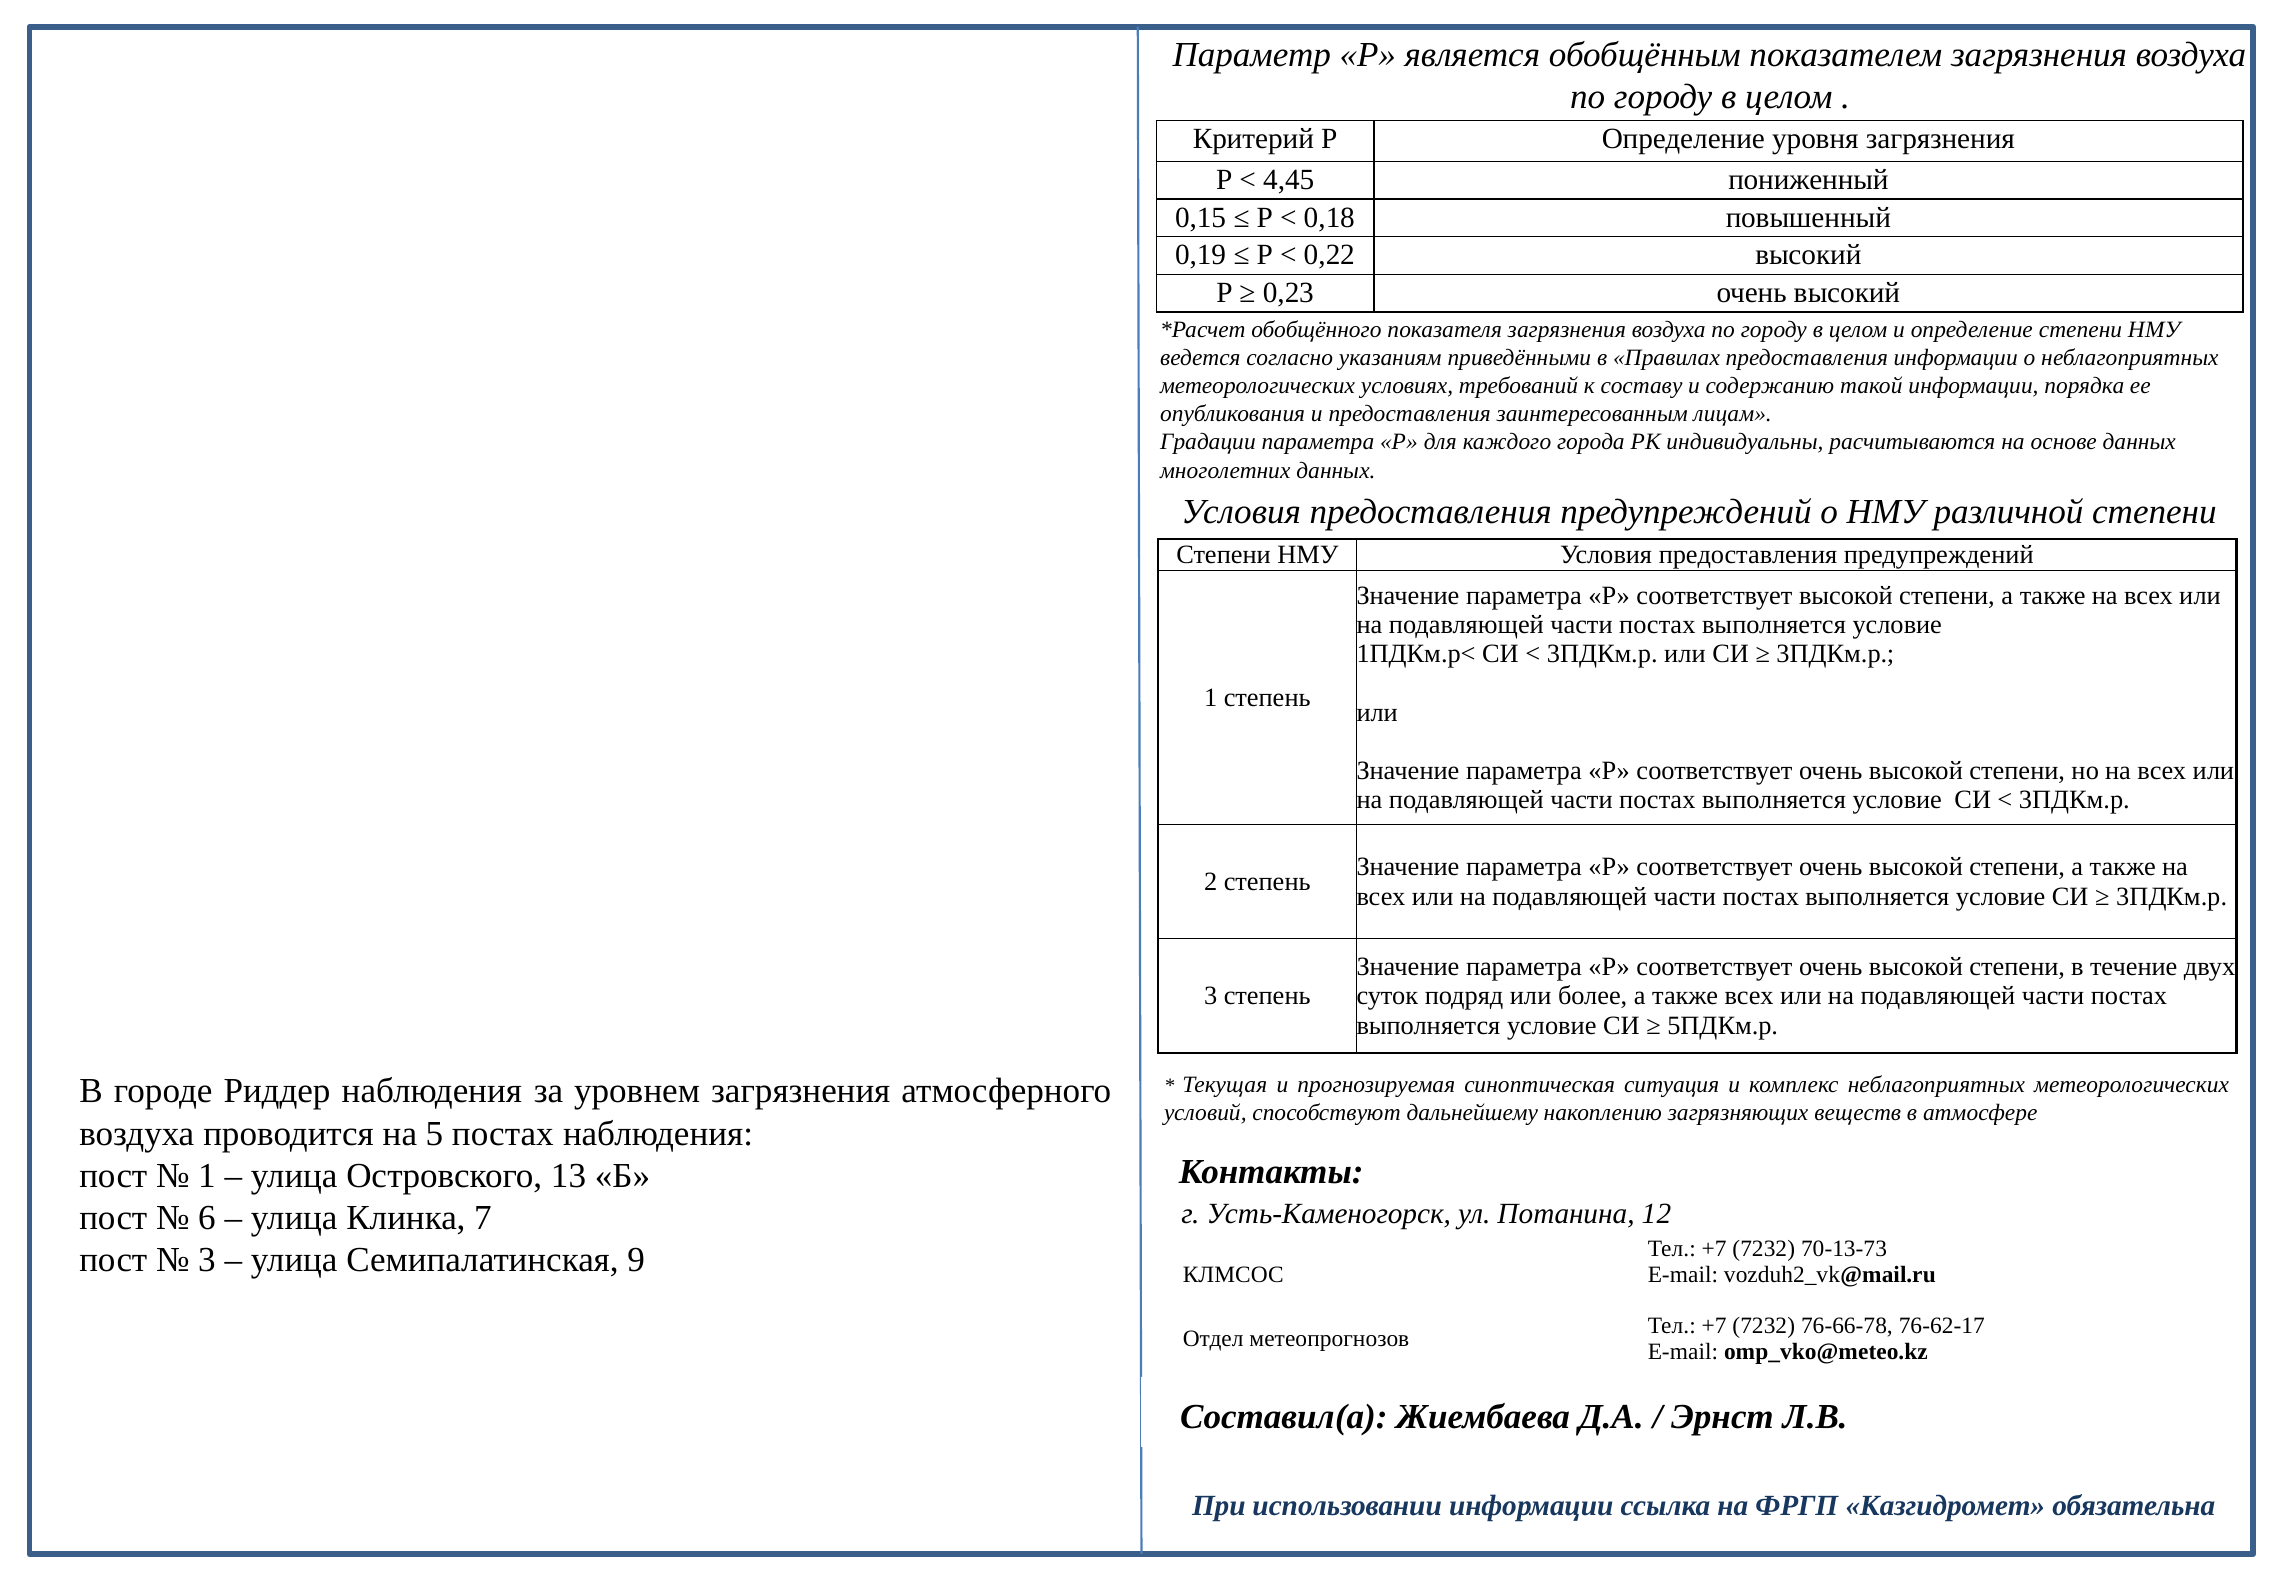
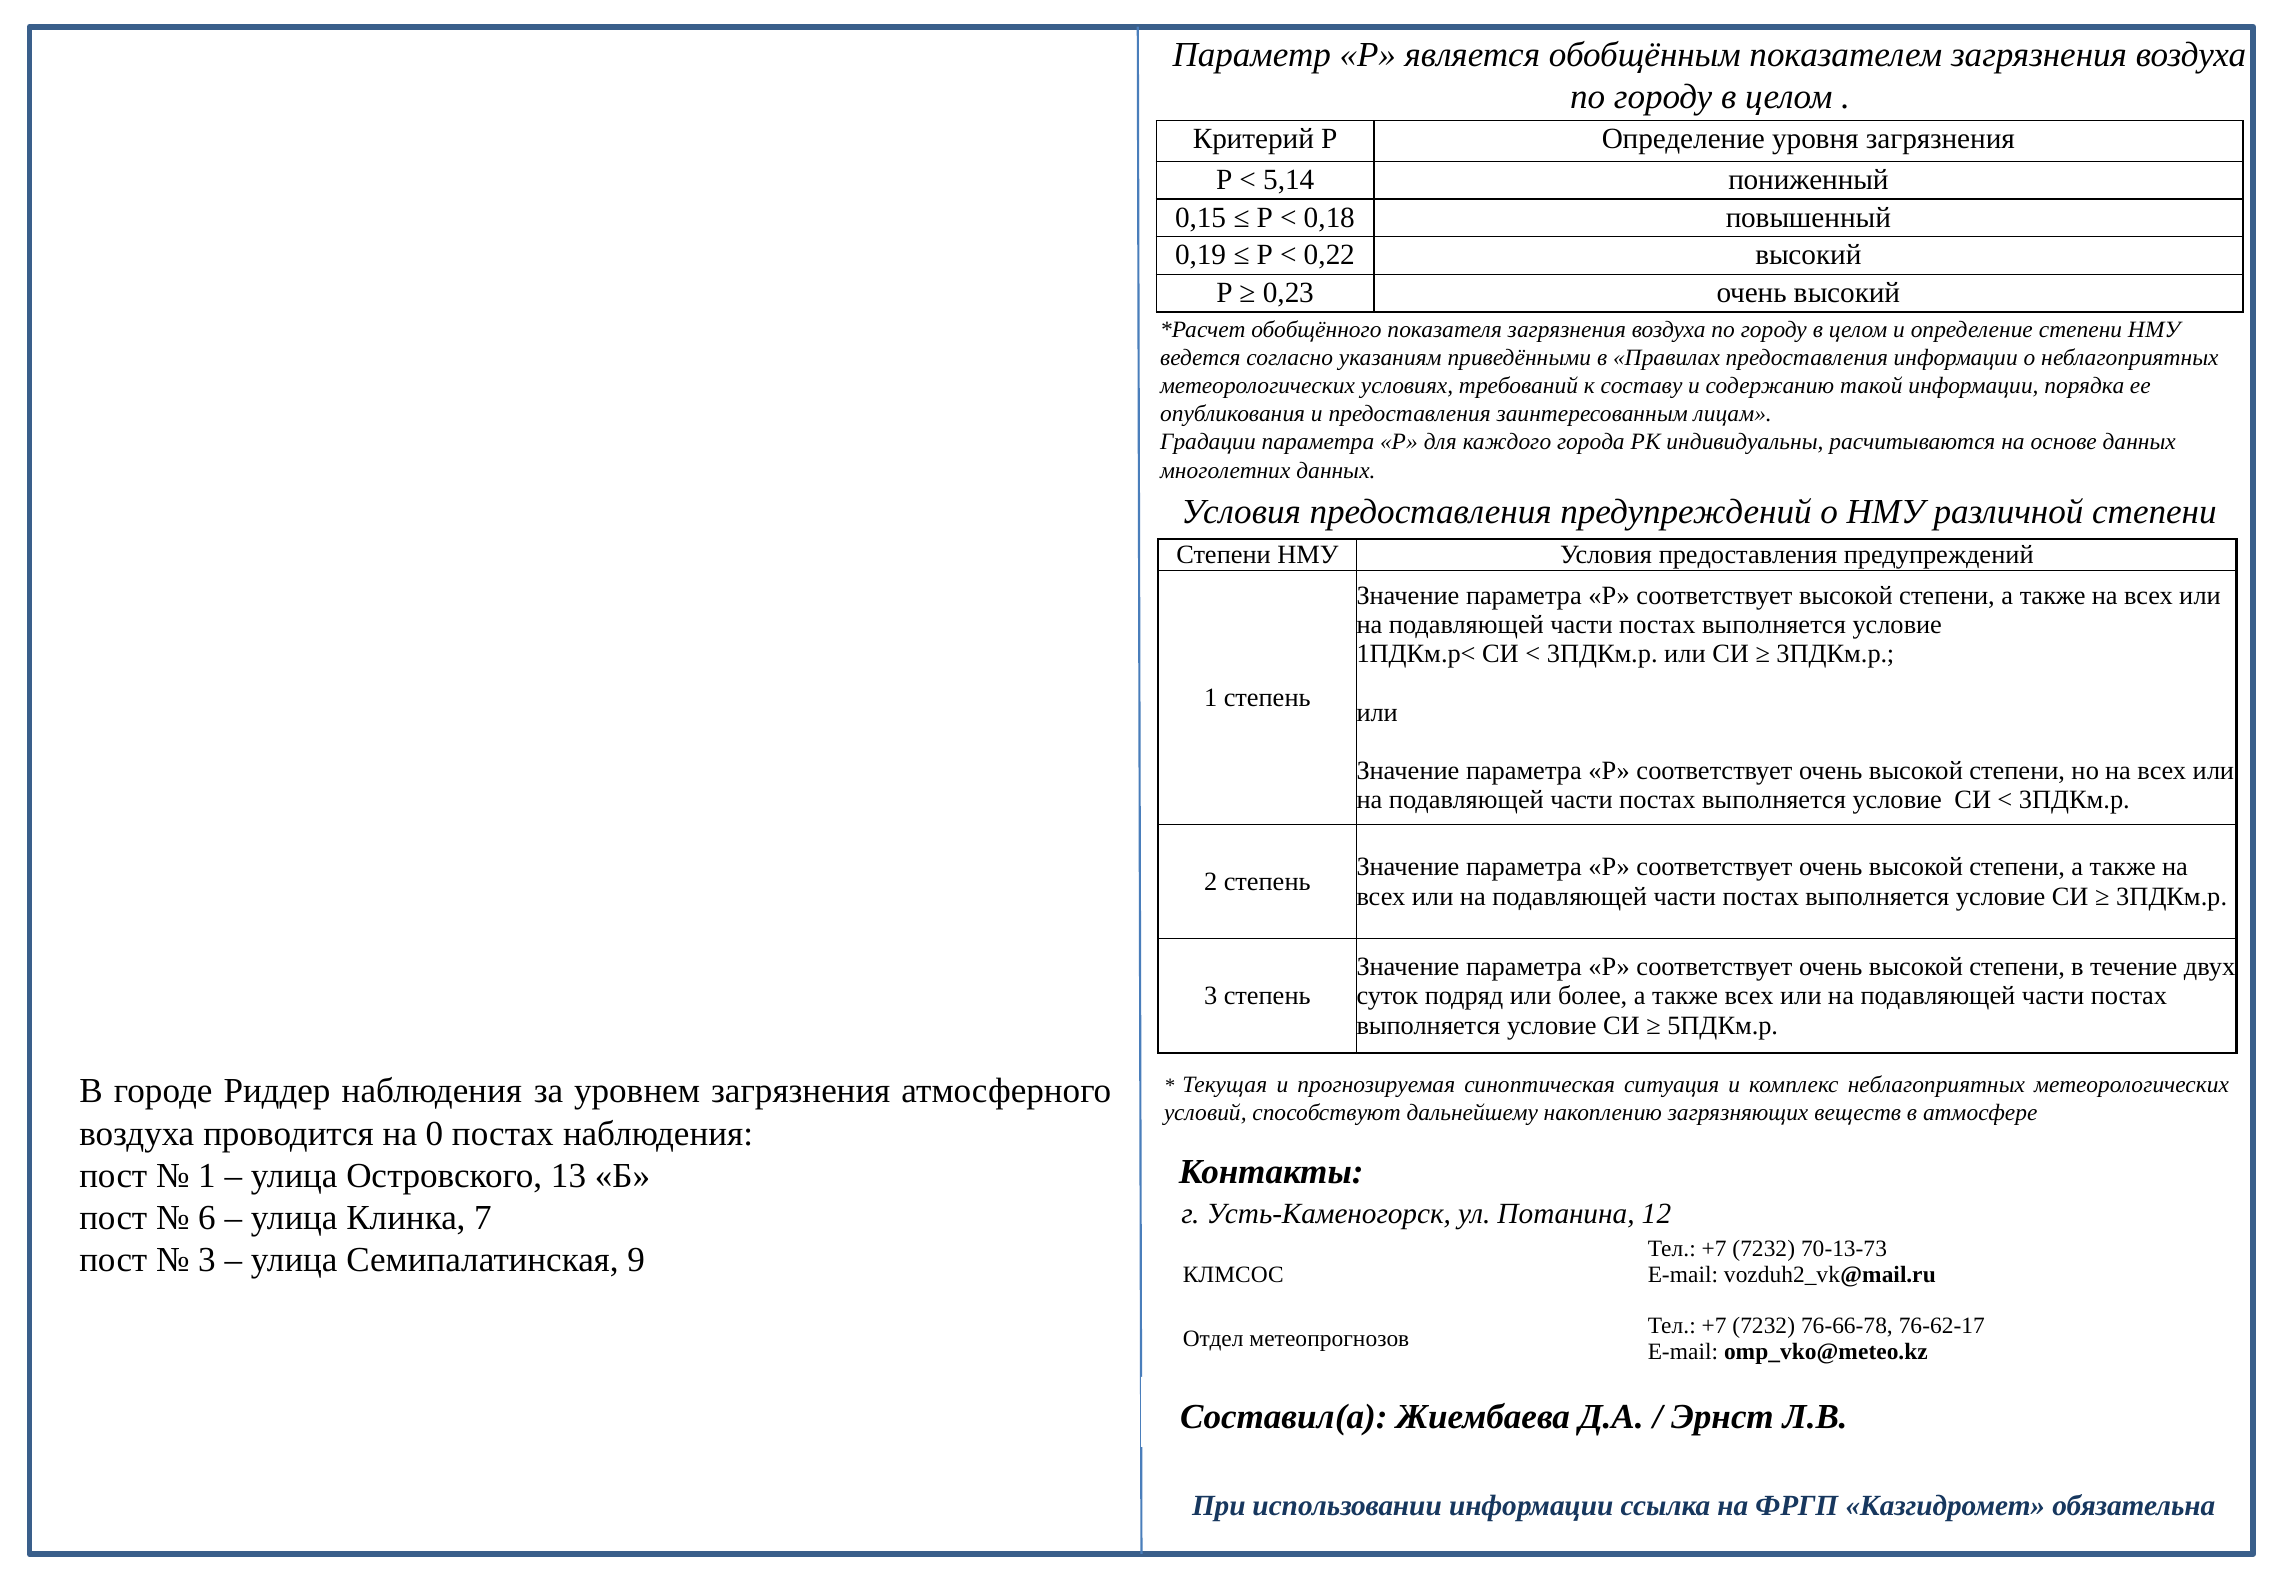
4,45: 4,45 -> 5,14
5: 5 -> 0
